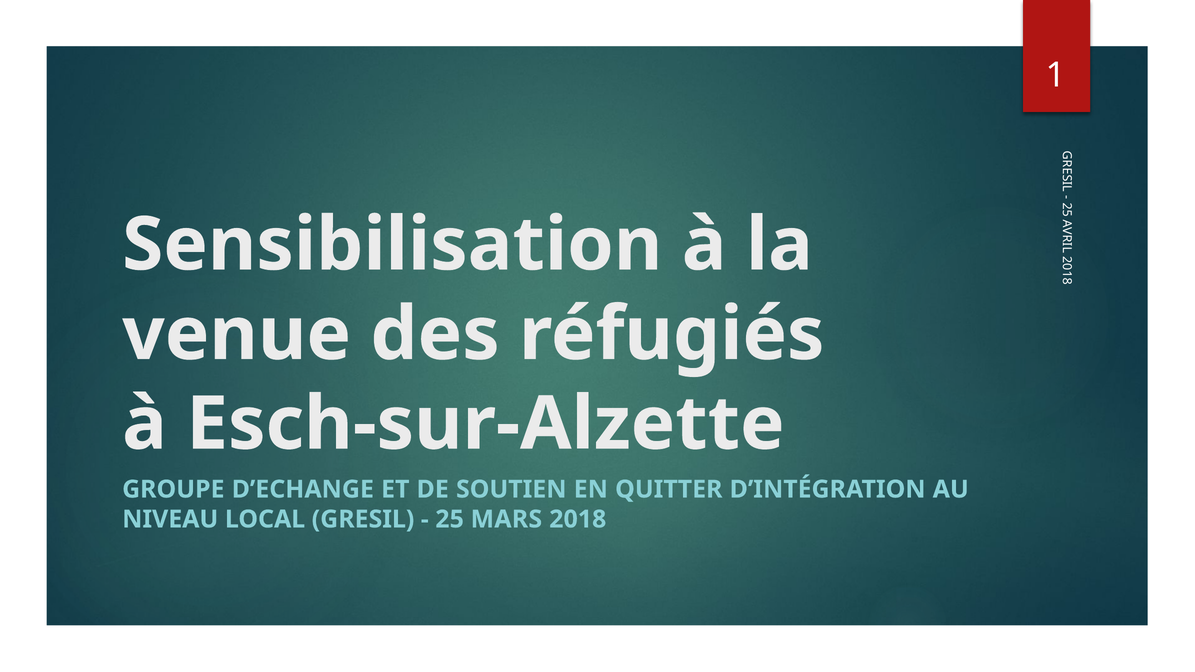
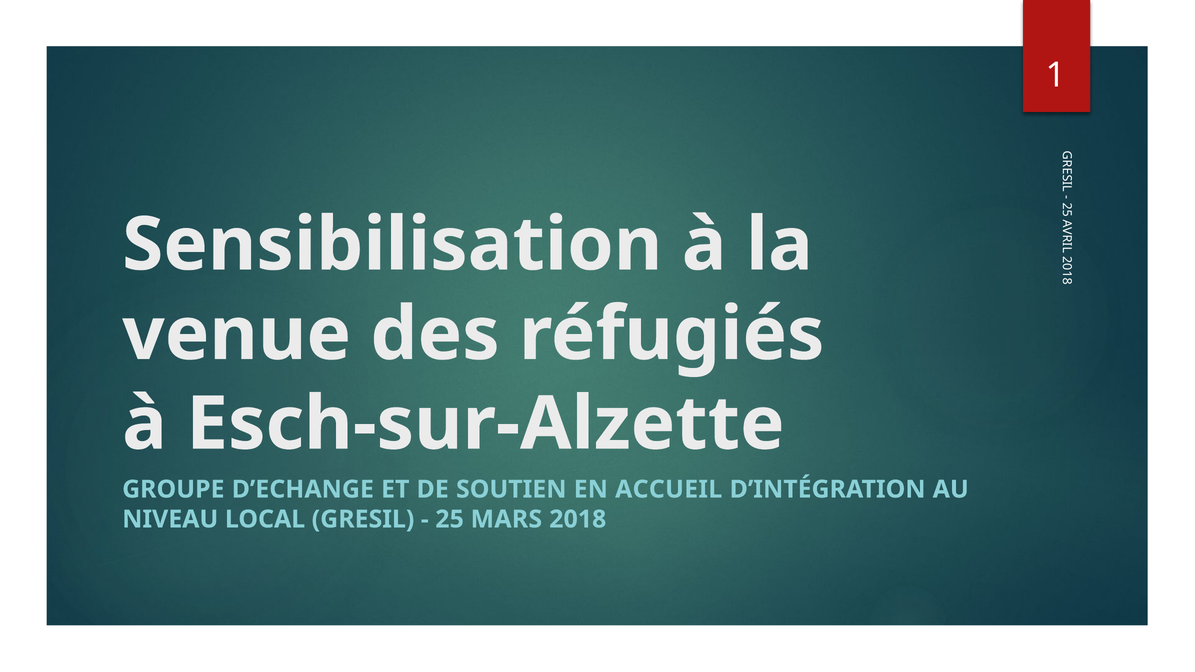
QUITTER: QUITTER -> ACCUEIL
